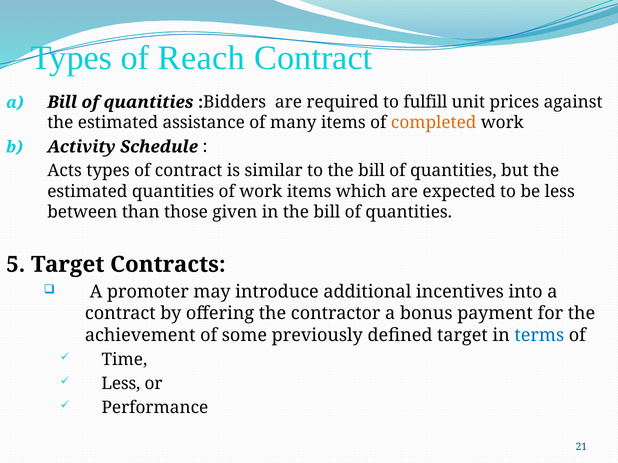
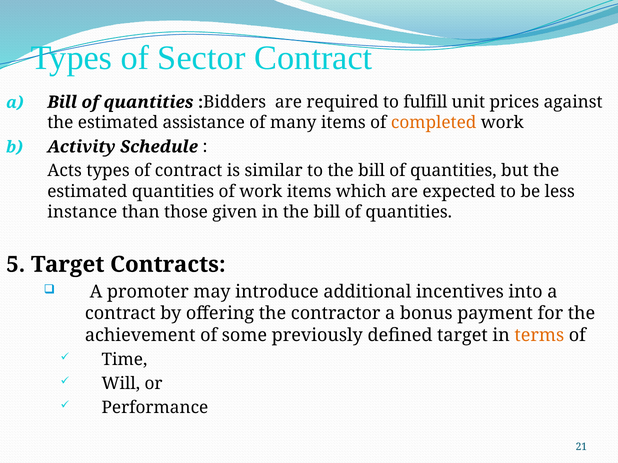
Reach: Reach -> Sector
between: between -> instance
terms colour: blue -> orange
Less at (121, 384): Less -> Will
